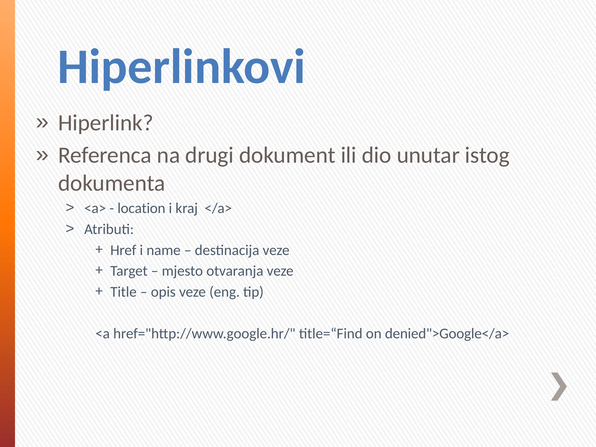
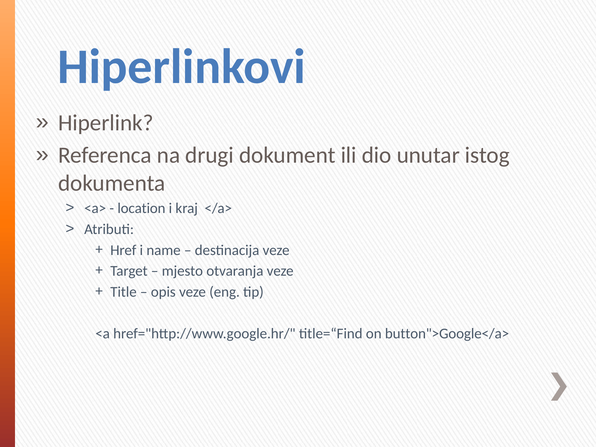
denied">Google</a>: denied">Google</a> -> button">Google</a>
